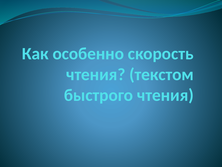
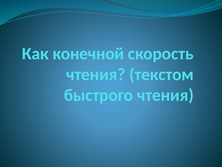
особенно: особенно -> конечной
